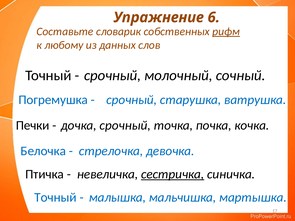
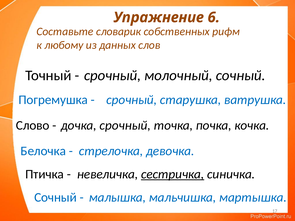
рифм underline: present -> none
Печки: Печки -> Слово
Точный at (55, 198): Точный -> Сочный
